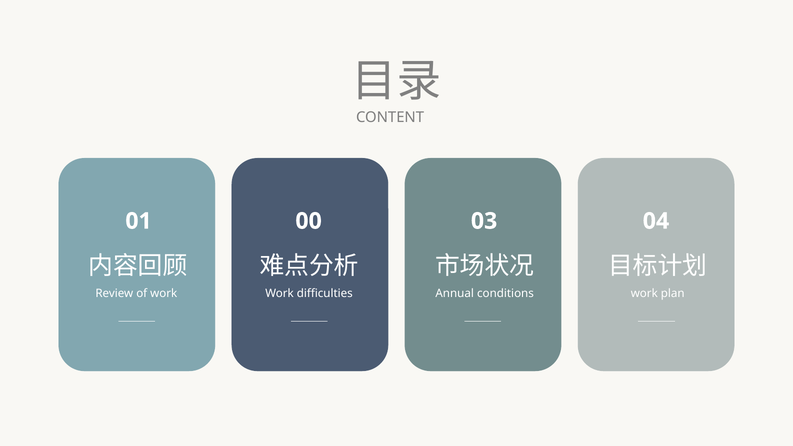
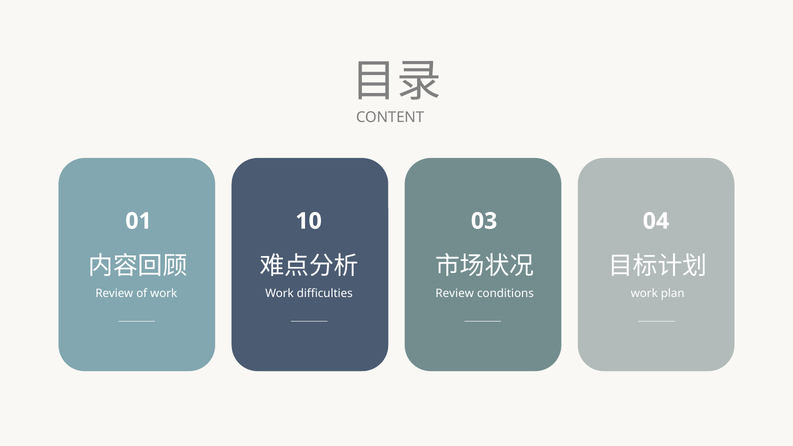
00: 00 -> 10
Annual at (455, 293): Annual -> Review
